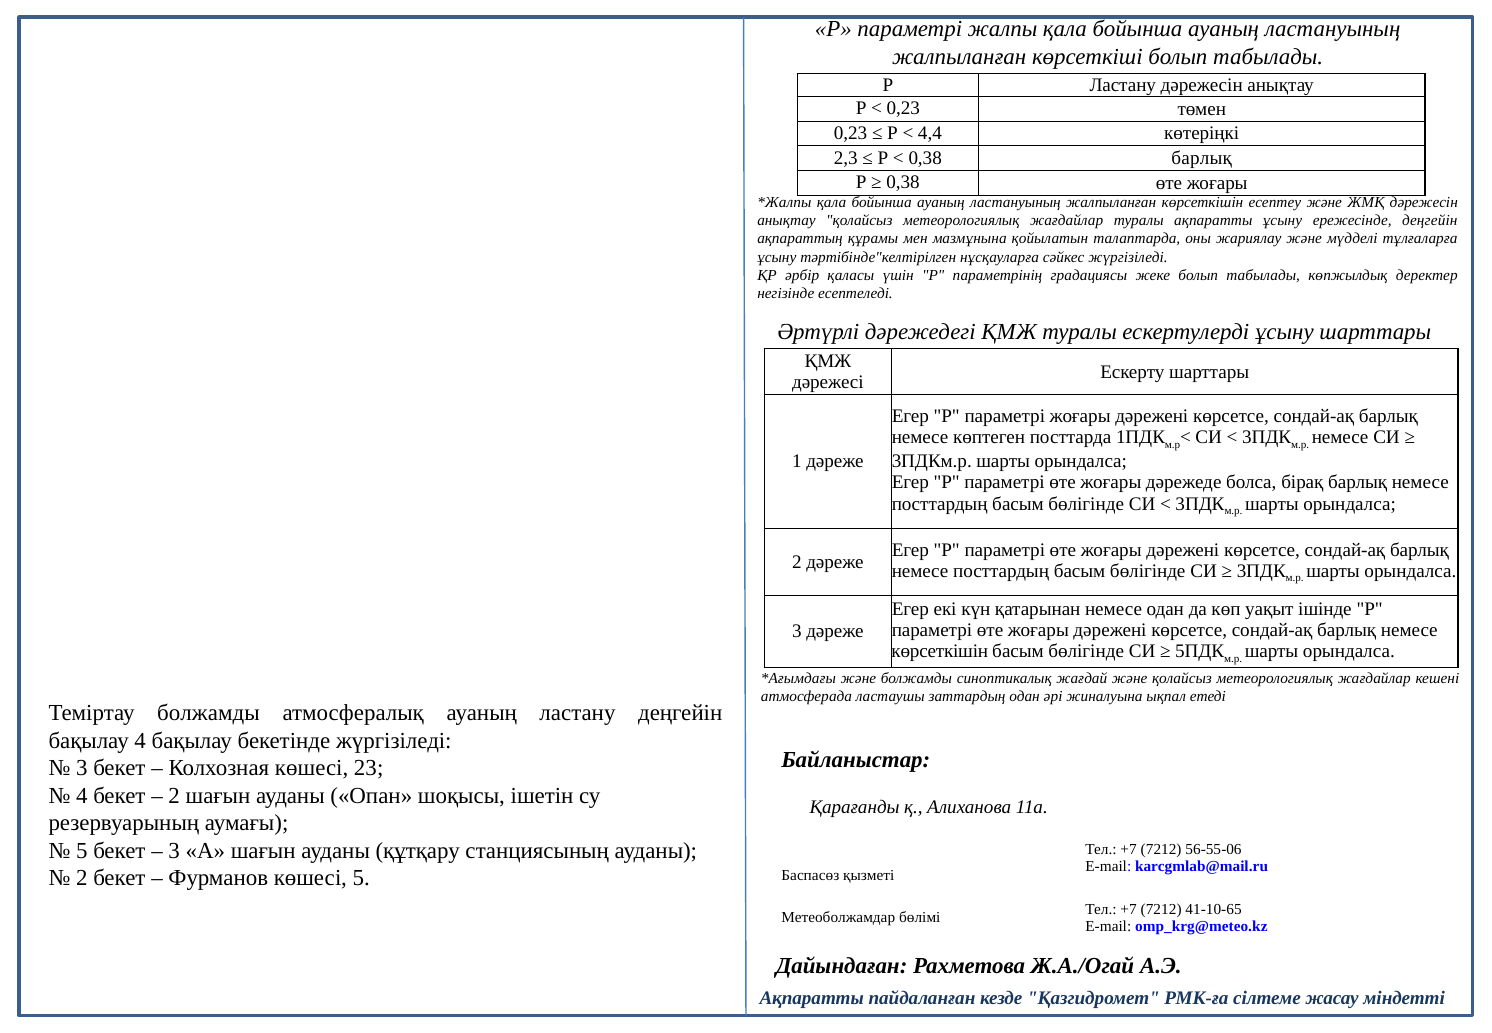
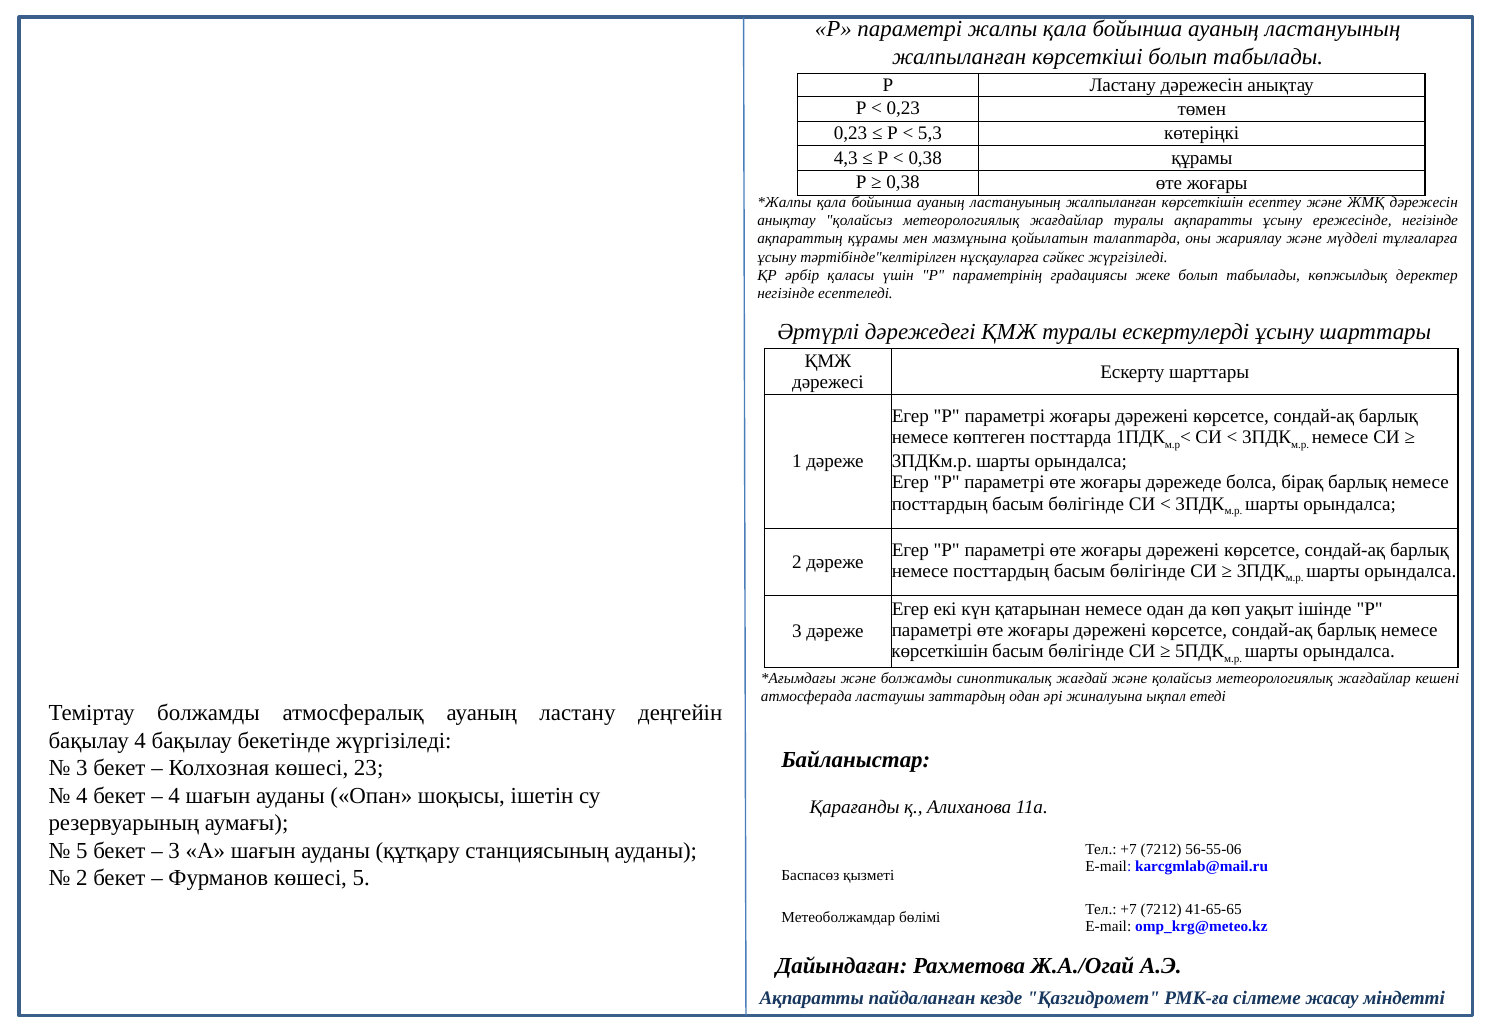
4,4: 4,4 -> 5,3
2,3: 2,3 -> 4,3
0,38 барлық: барлық -> құрамы
ережесінде деңгейін: деңгейін -> негізінде
2 at (174, 796): 2 -> 4
41-10-65: 41-10-65 -> 41-65-65
